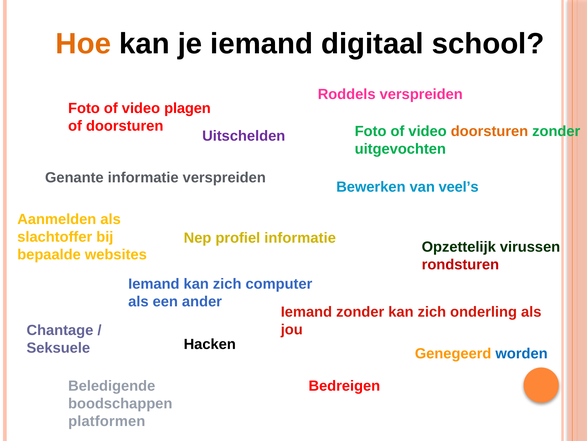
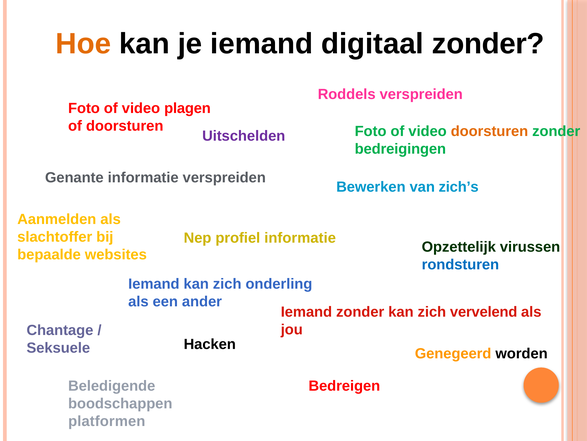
digitaal school: school -> zonder
uitgevochten: uitgevochten -> bedreigingen
veel’s: veel’s -> zich’s
rondsturen colour: red -> blue
computer: computer -> onderling
onderling: onderling -> vervelend
worden colour: blue -> black
